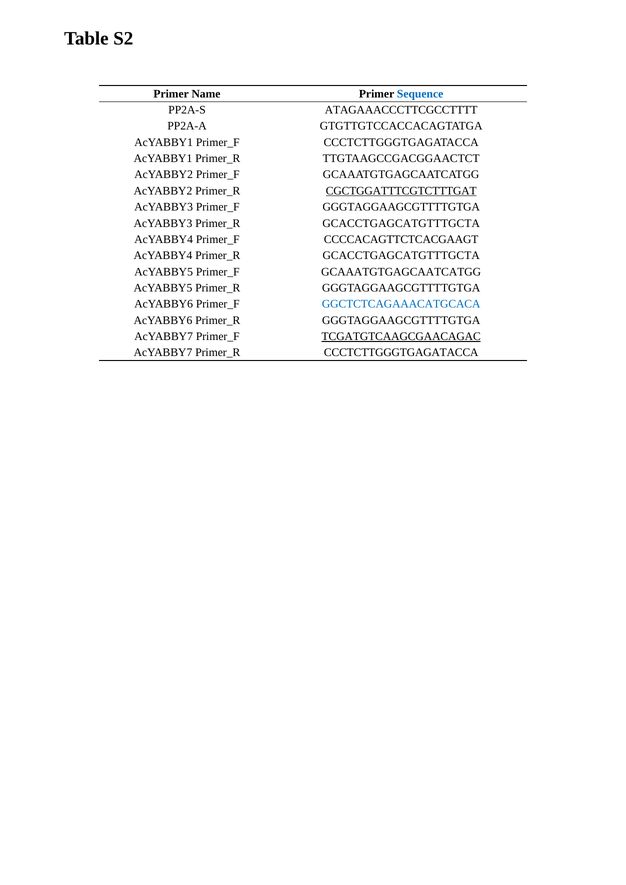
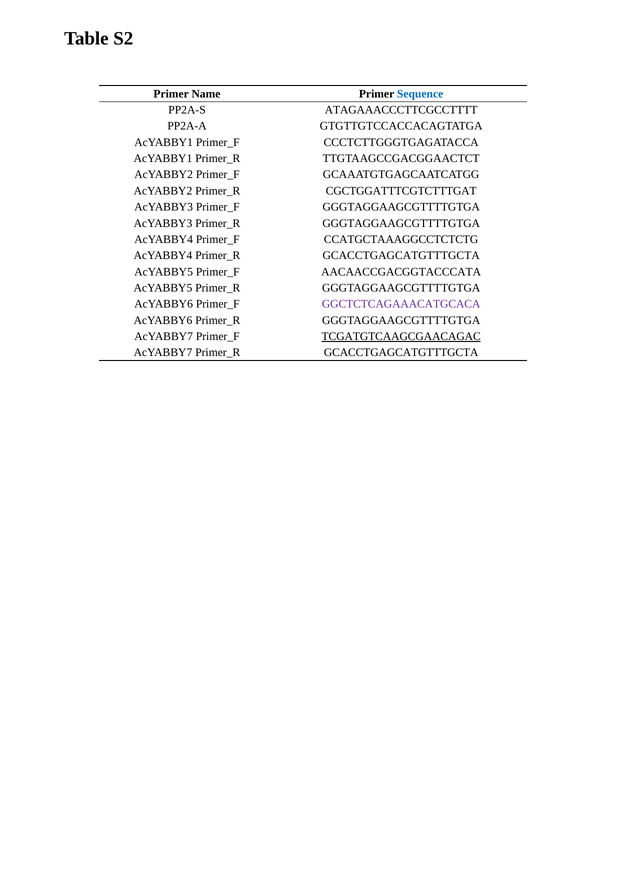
CGCTGGATTTCGTCTTTGAT underline: present -> none
GCACCTGAGCATGTTTGCTA at (401, 223): GCACCTGAGCATGTTTGCTA -> GGGTAGGAAGCGTTTTGTGA
CCCCACAGTTCTCACGAAGT: CCCCACAGTTCTCACGAAGT -> CCATGCTAAAGGCCTCTCTG
GCAAATGTGAGCAATCATGG at (401, 272): GCAAATGTGAGCAATCATGG -> AACAACCGACGGTACCCATA
GGCTCTCAGAAACATGCACA colour: blue -> purple
CCCTCTTGGGTGAGATACCA at (401, 353): CCCTCTTGGGTGAGATACCA -> GCACCTGAGCATGTTTGCTA
